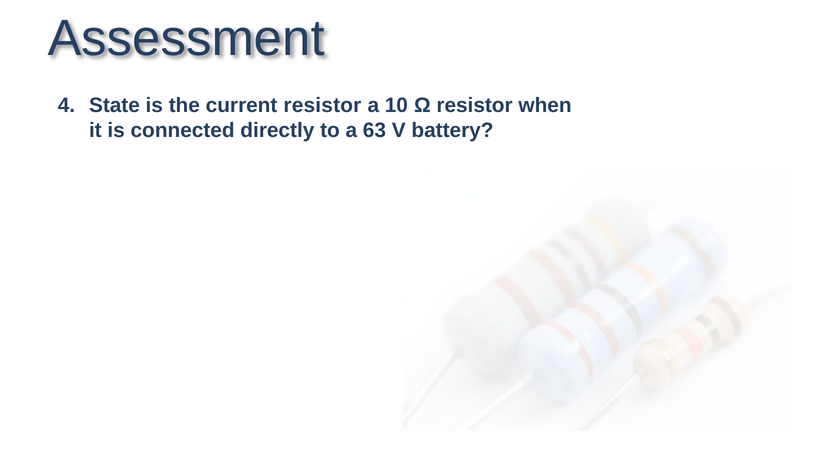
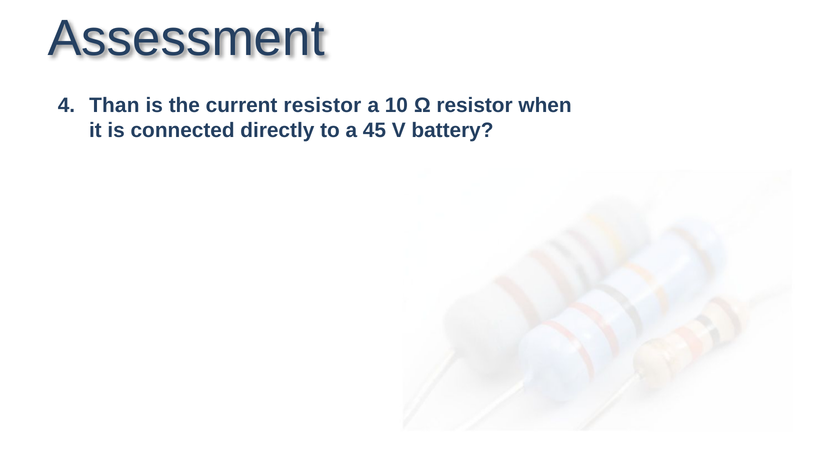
State: State -> Than
63: 63 -> 45
